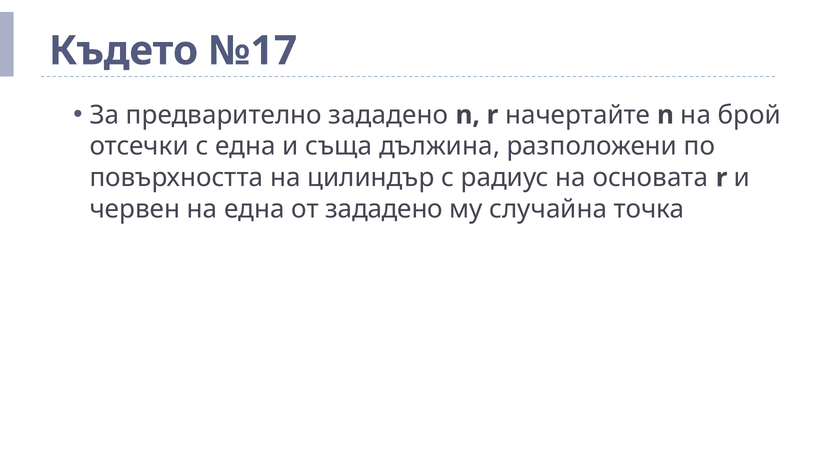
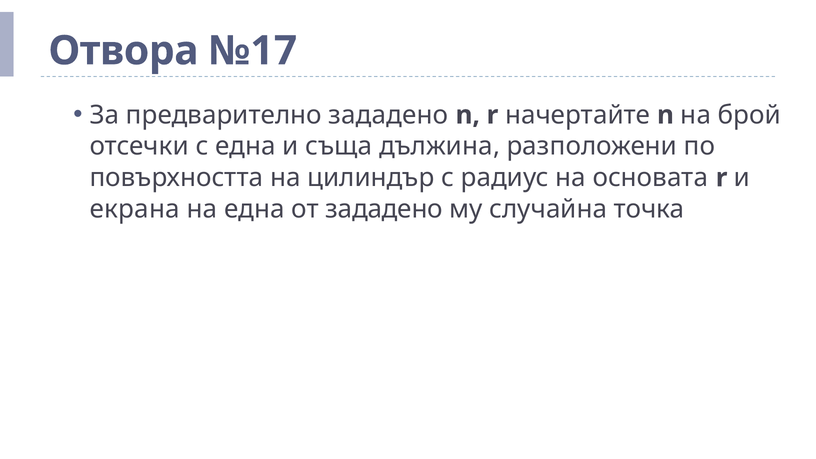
Където: Където -> Отвора
червен: червен -> екрана
